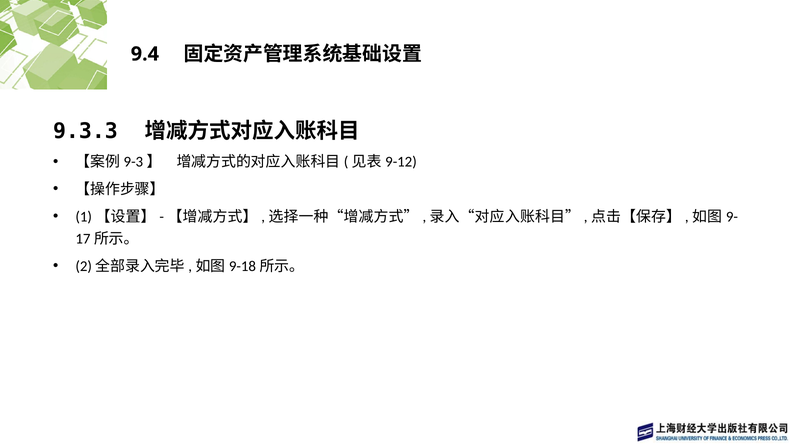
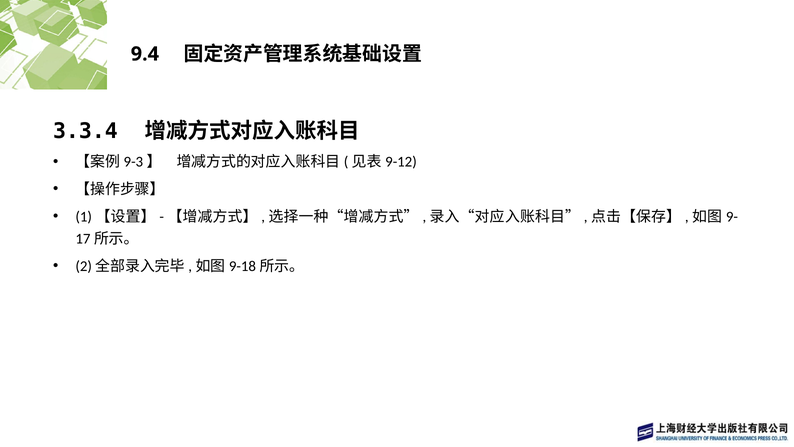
9.3.3: 9.3.3 -> 3.3.4
